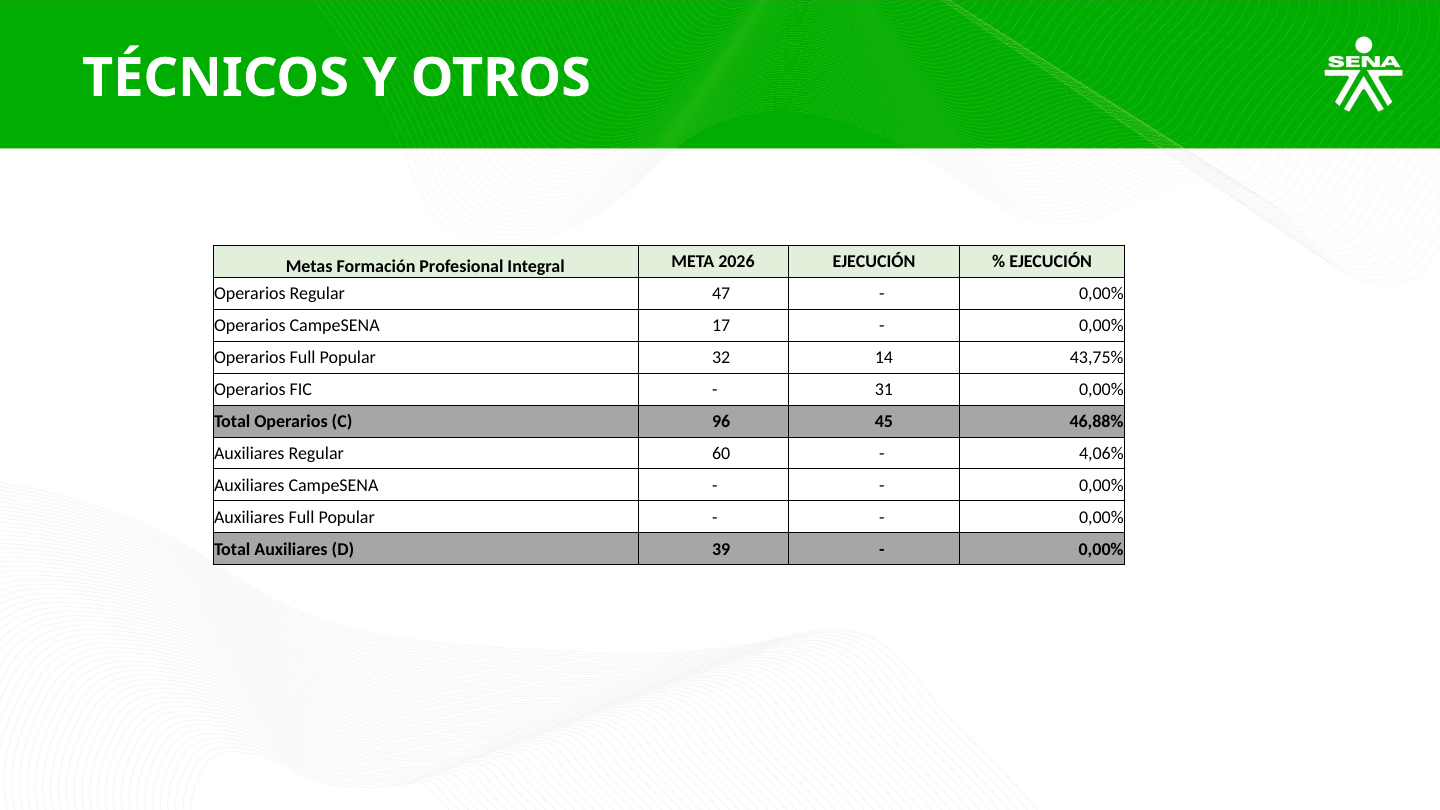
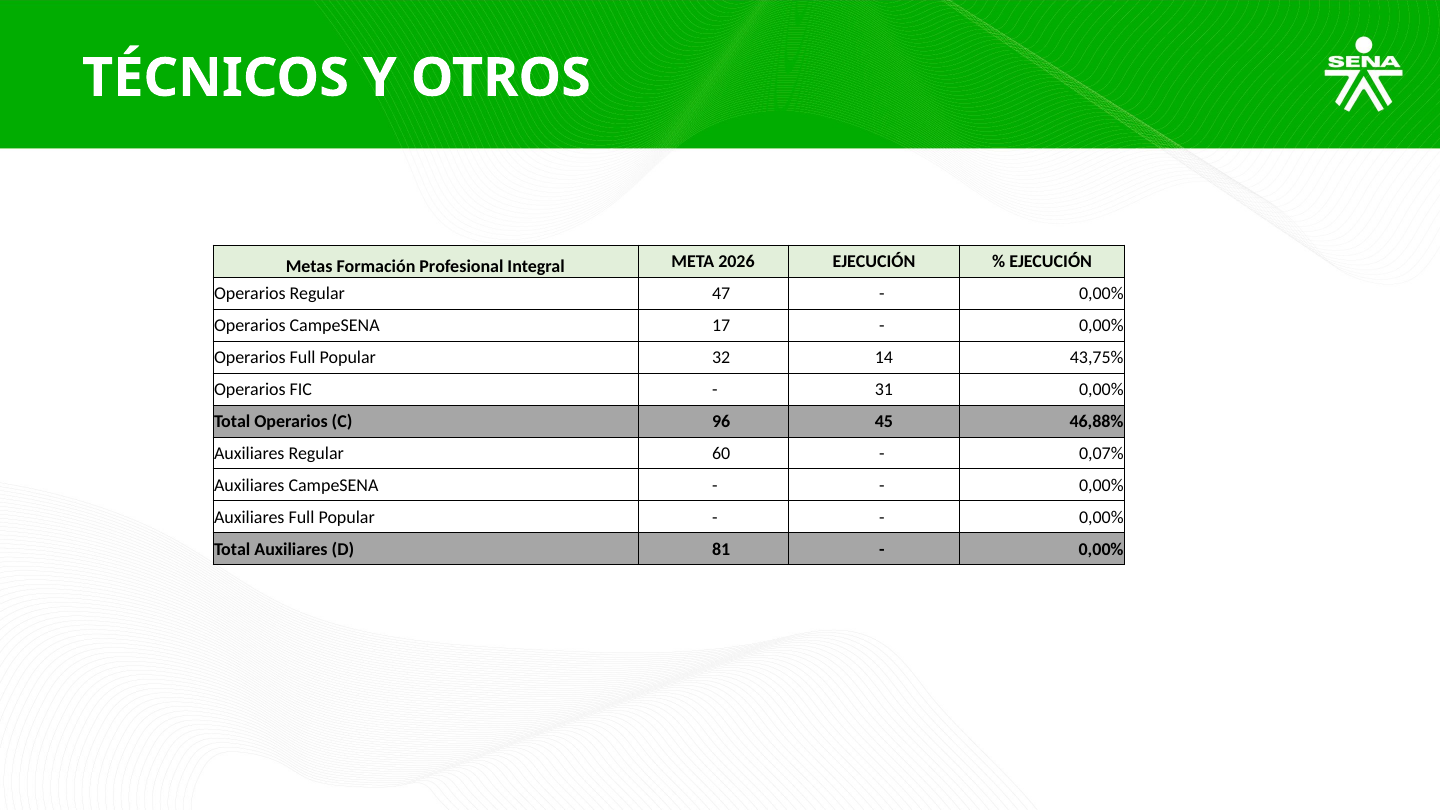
4,06%: 4,06% -> 0,07%
39: 39 -> 81
